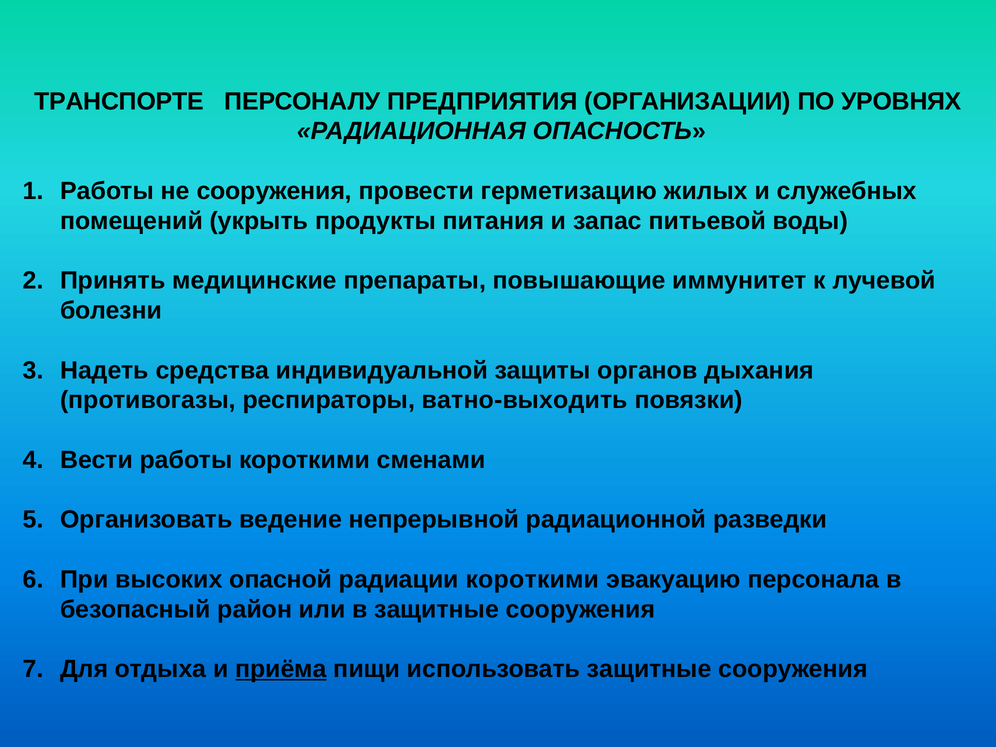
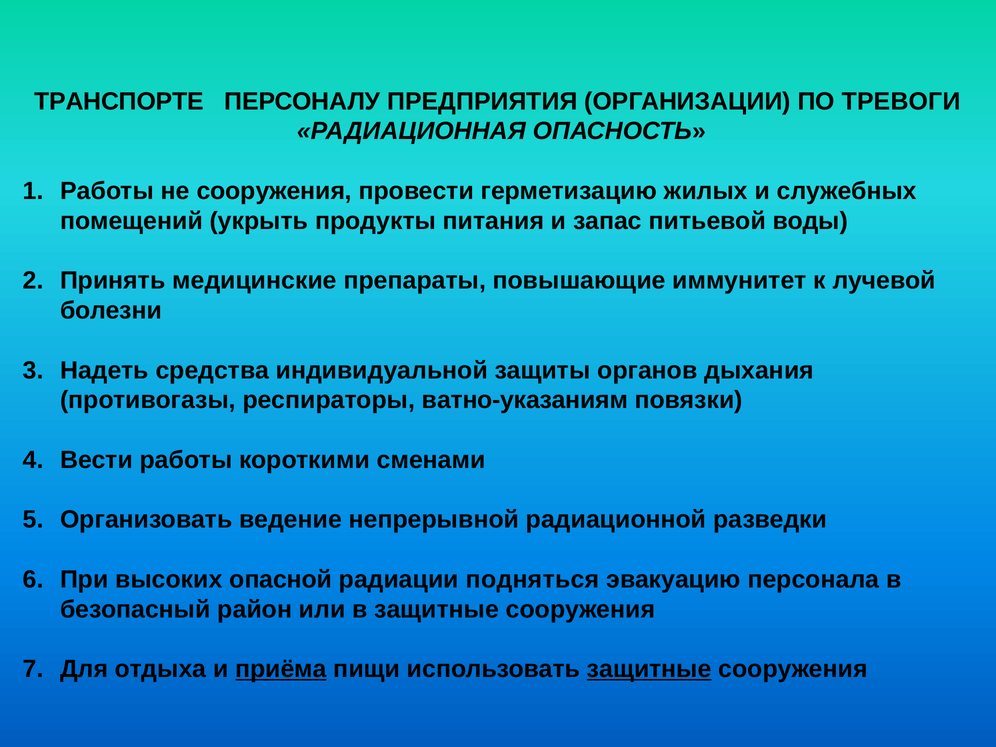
УРОВНЯХ: УРОВНЯХ -> ТРЕВОГИ
ватно-выходить: ватно-выходить -> ватно-указаниям
радиации короткими: короткими -> подняться
защитные at (649, 669) underline: none -> present
